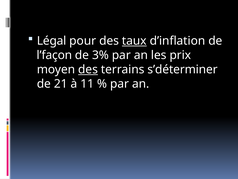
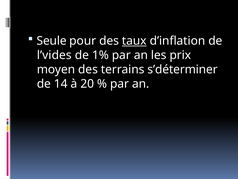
Légal: Légal -> Seule
l’façon: l’façon -> l’vides
3%: 3% -> 1%
des at (88, 69) underline: present -> none
21: 21 -> 14
11: 11 -> 20
